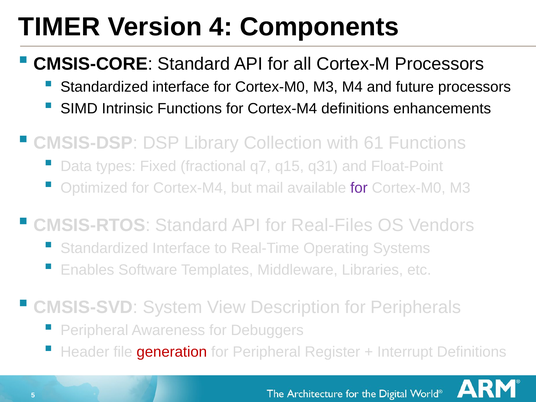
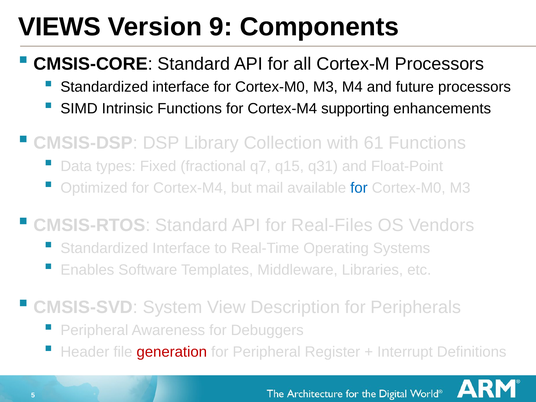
TIMER: TIMER -> VIEWS
4: 4 -> 9
Cortex-M4 definitions: definitions -> supporting
for at (359, 188) colour: purple -> blue
